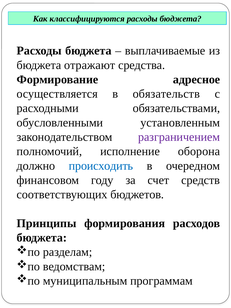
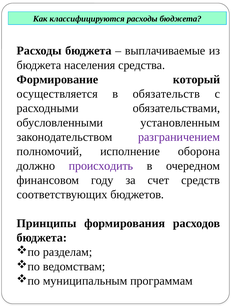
отражают: отражают -> населения
адресное: адресное -> который
происходить colour: blue -> purple
